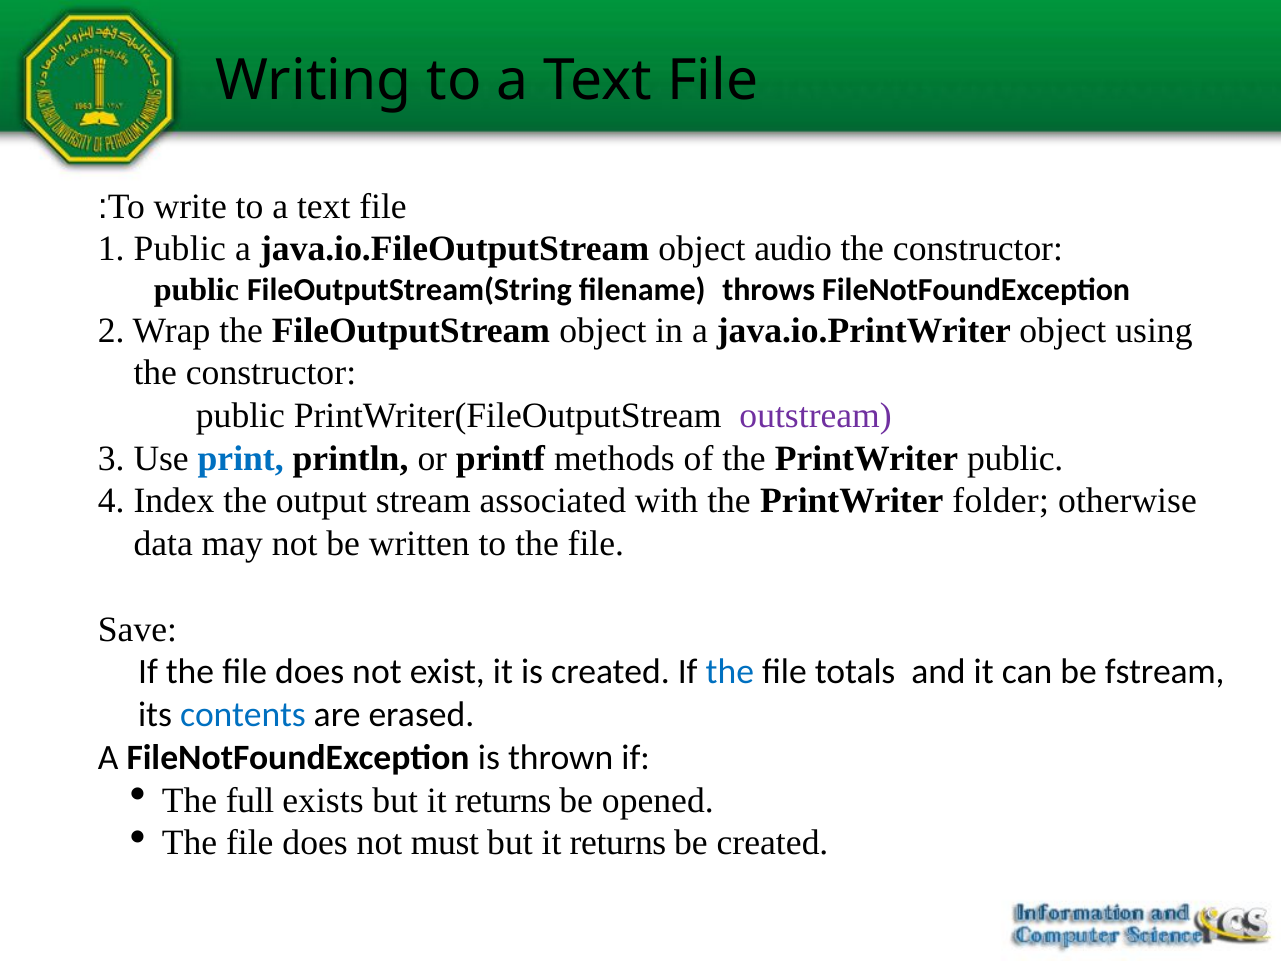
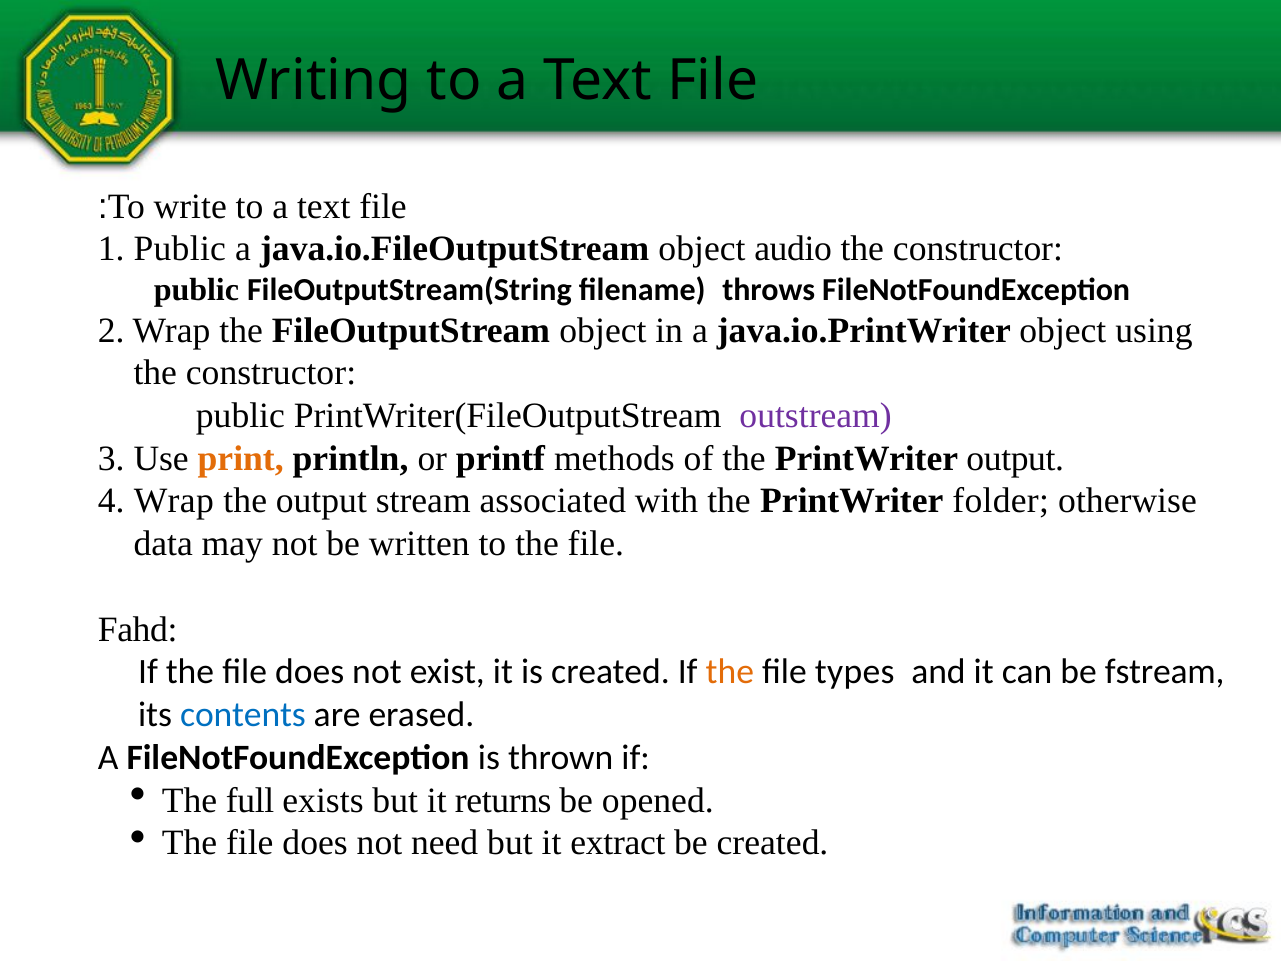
print colour: blue -> orange
PrintWriter public: public -> output
4 Index: Index -> Wrap
Save: Save -> Fahd
the at (730, 672) colour: blue -> orange
totals: totals -> types
must: must -> need
returns at (618, 843): returns -> extract
